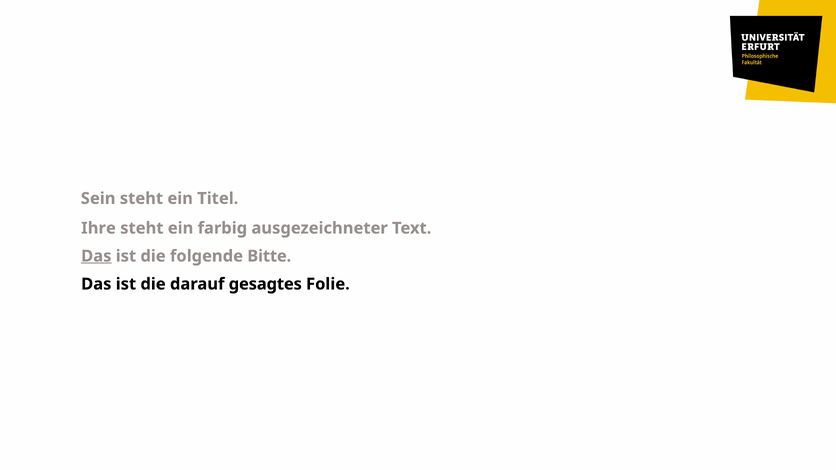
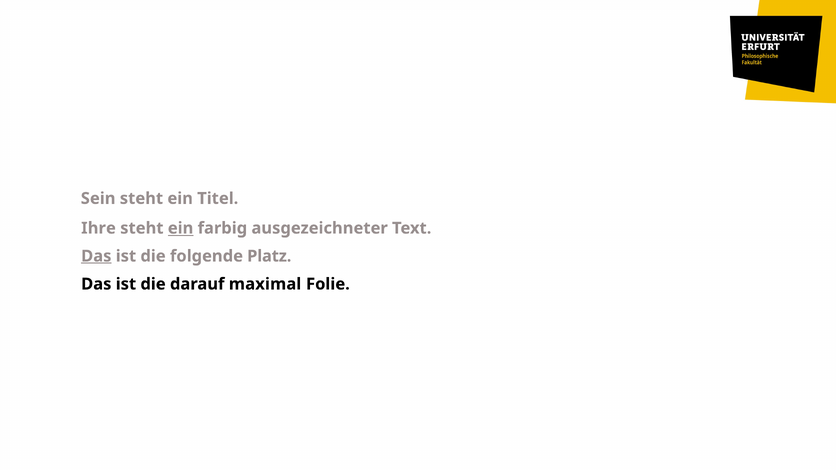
ein at (181, 228) underline: none -> present
Bitte: Bitte -> Platz
gesagtes: gesagtes -> maximal
